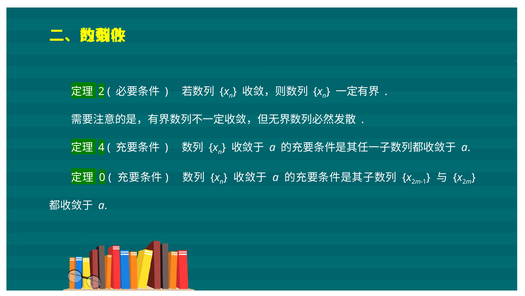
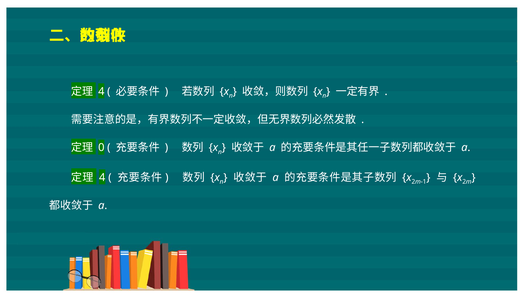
2 at (101, 91): 2 -> 4
4: 4 -> 0
0 at (102, 177): 0 -> 4
